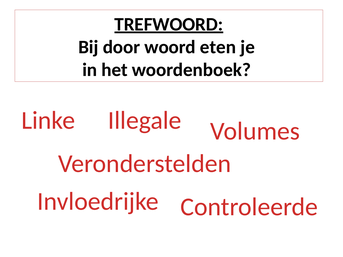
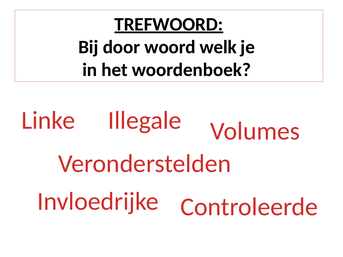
eten: eten -> welk
